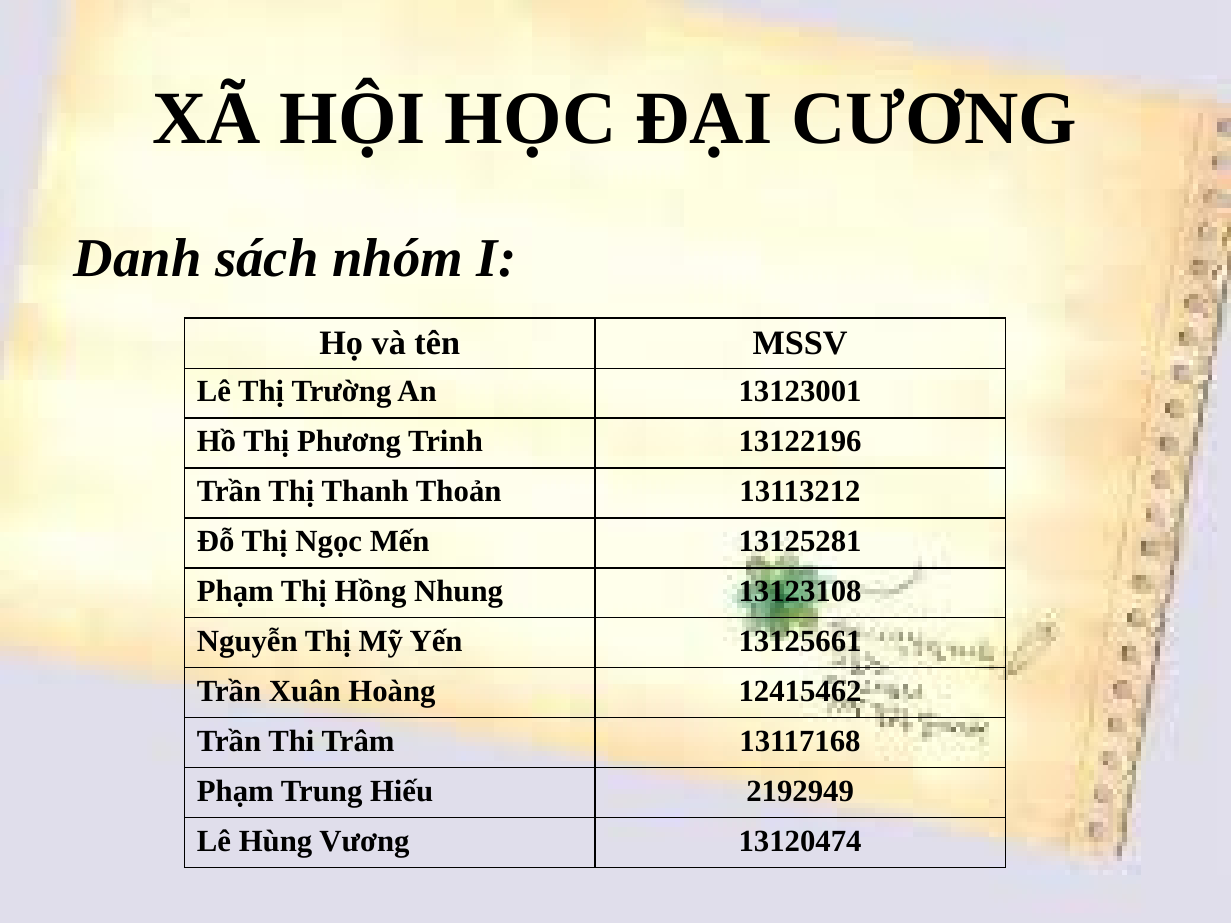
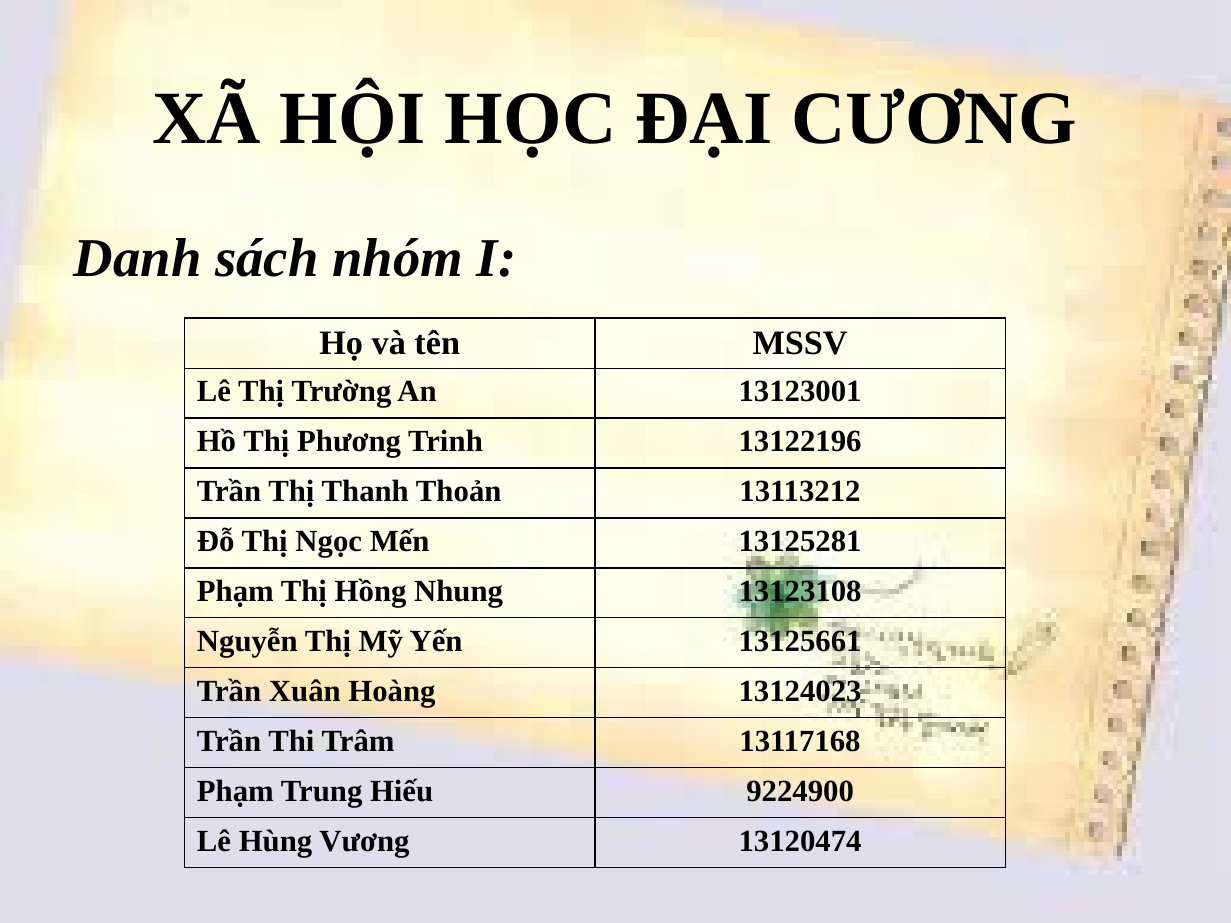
12415462: 12415462 -> 13124023
2192949: 2192949 -> 9224900
